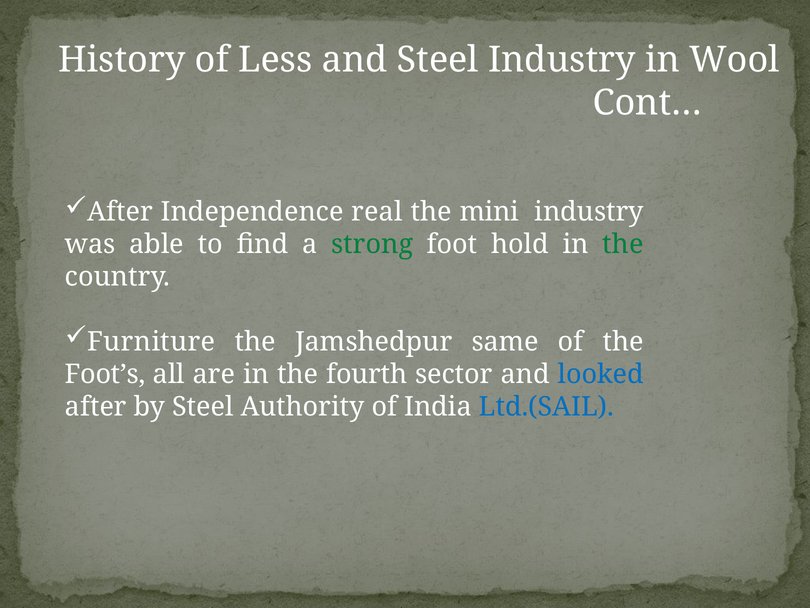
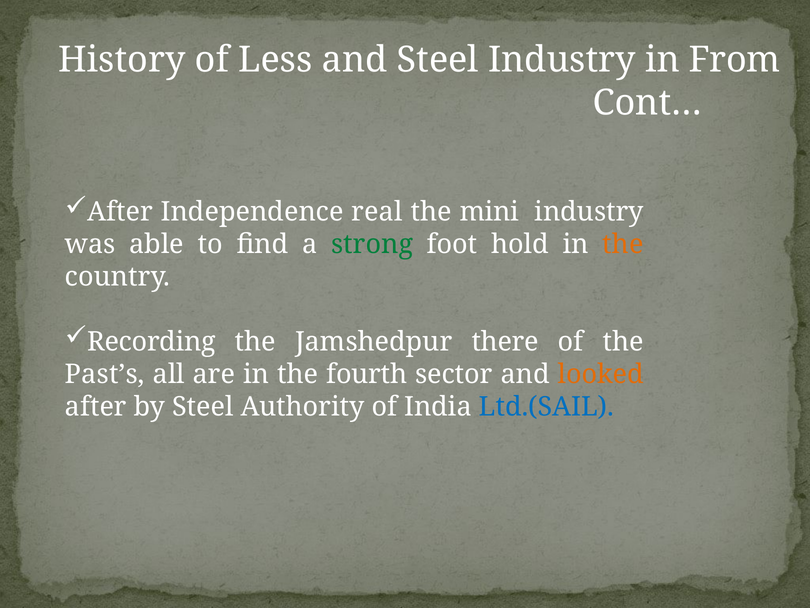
Wool: Wool -> From
the at (623, 244) colour: green -> orange
Furniture: Furniture -> Recording
same: same -> there
Foot’s: Foot’s -> Past’s
looked colour: blue -> orange
